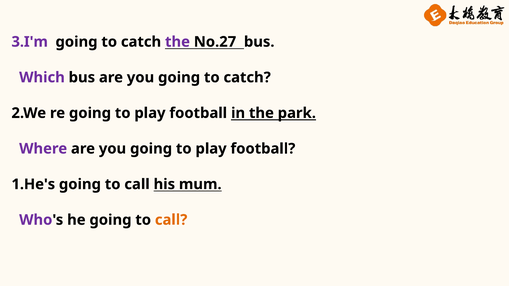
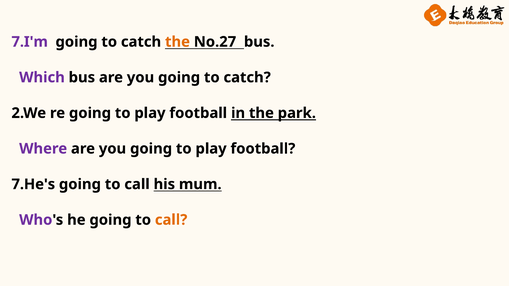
3.I'm: 3.I'm -> 7.I'm
the at (177, 42) colour: purple -> orange
1.He's: 1.He's -> 7.He's
